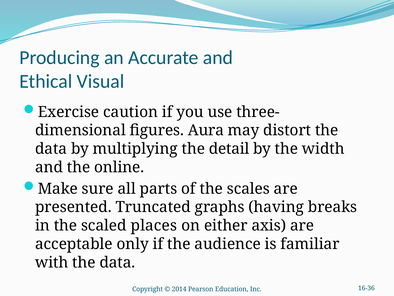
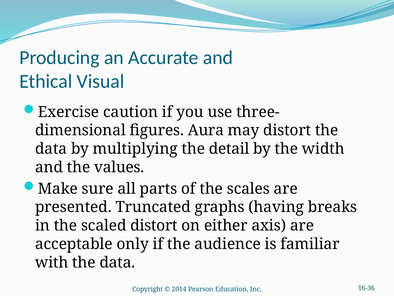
online: online -> values
scaled places: places -> distort
